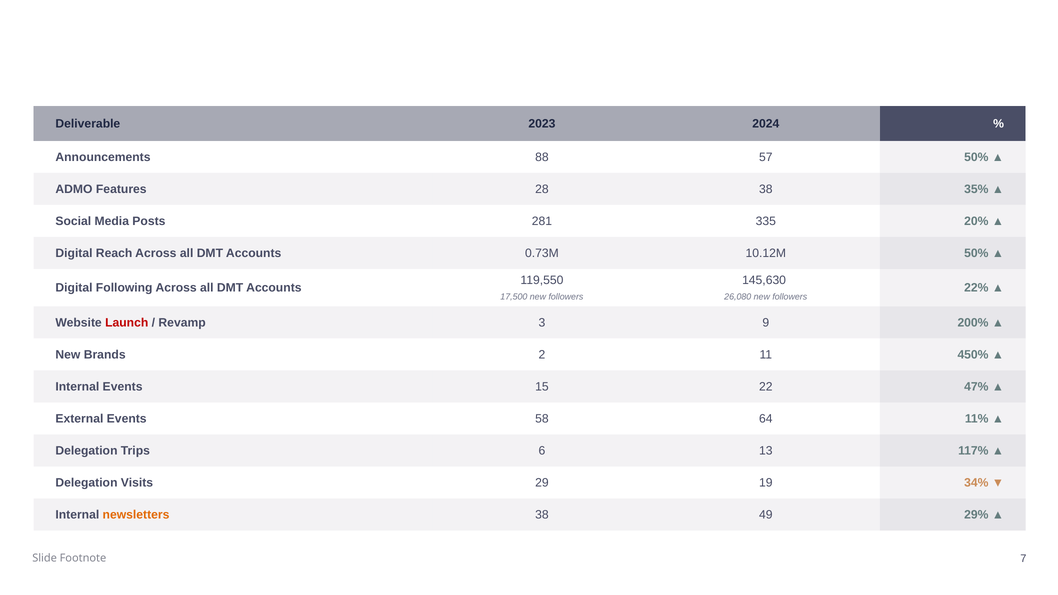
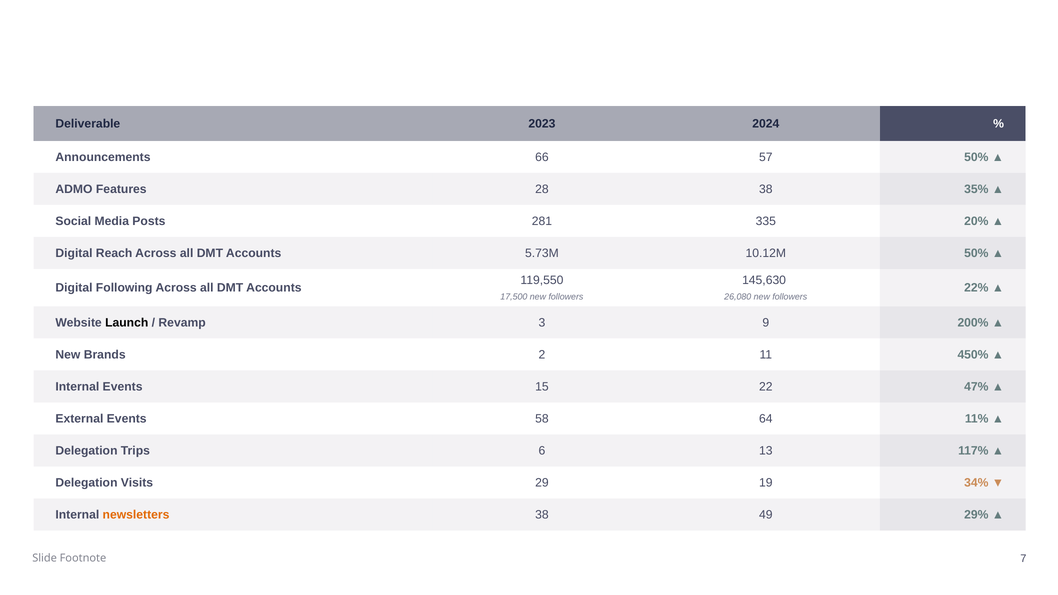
88: 88 -> 66
0.73M: 0.73M -> 5.73M
Launch colour: red -> black
